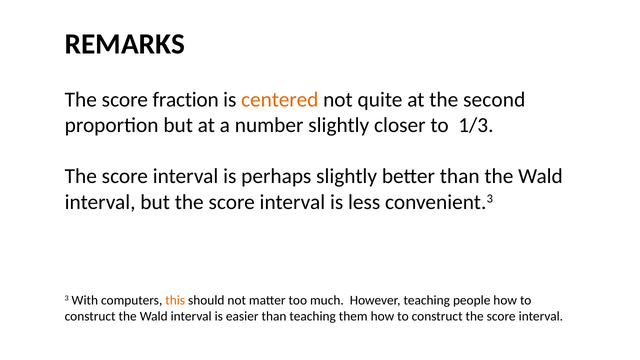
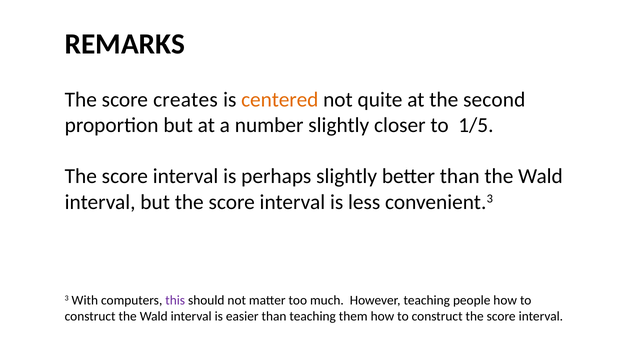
fraction: fraction -> creates
1/3: 1/3 -> 1/5
this colour: orange -> purple
